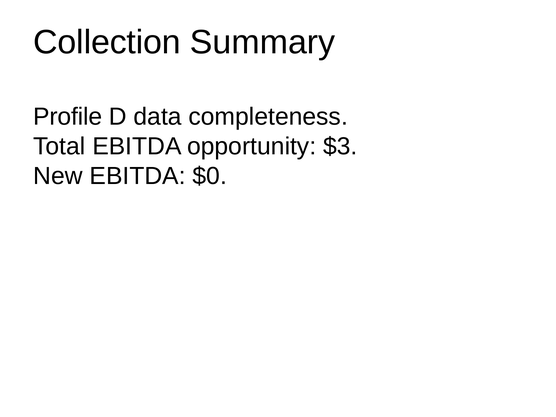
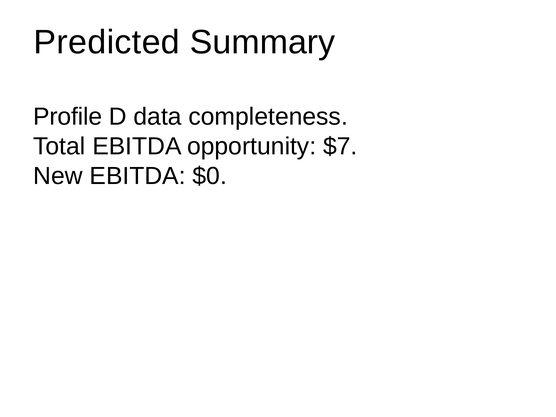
Collection: Collection -> Predicted
$3: $3 -> $7
